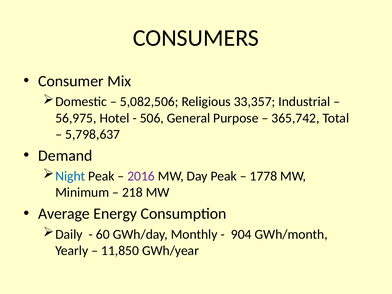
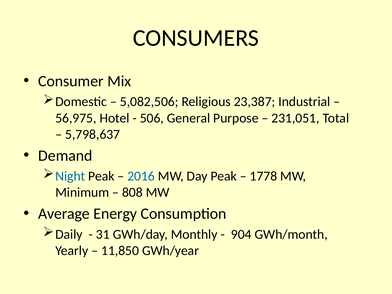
33,357: 33,357 -> 23,387
365,742: 365,742 -> 231,051
2016 colour: purple -> blue
218: 218 -> 808
60: 60 -> 31
